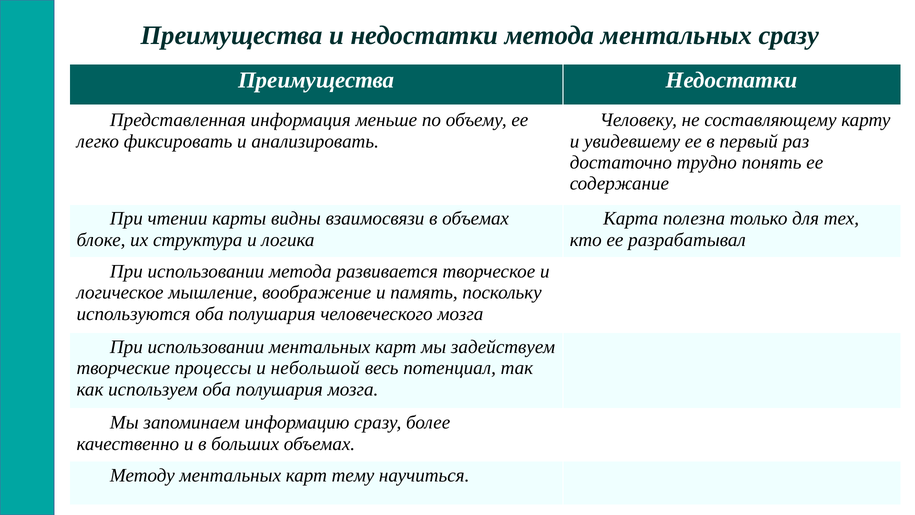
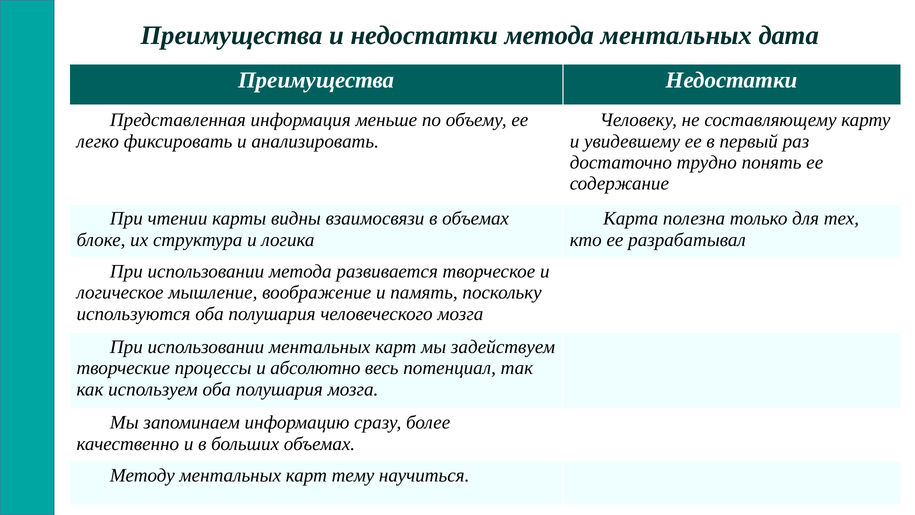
ментальных сразу: сразу -> дата
небольшой: небольшой -> абсолютно
